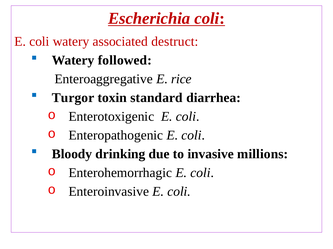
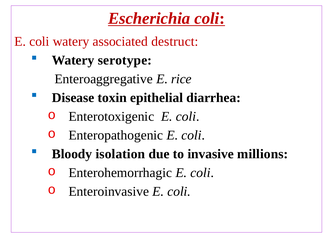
followed: followed -> serotype
Turgor: Turgor -> Disease
standard: standard -> epithelial
drinking: drinking -> isolation
